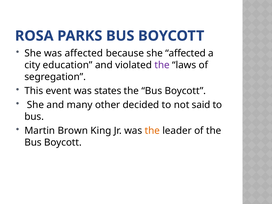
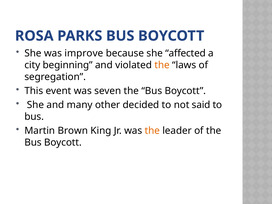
was affected: affected -> improve
education: education -> beginning
the at (162, 65) colour: purple -> orange
states: states -> seven
